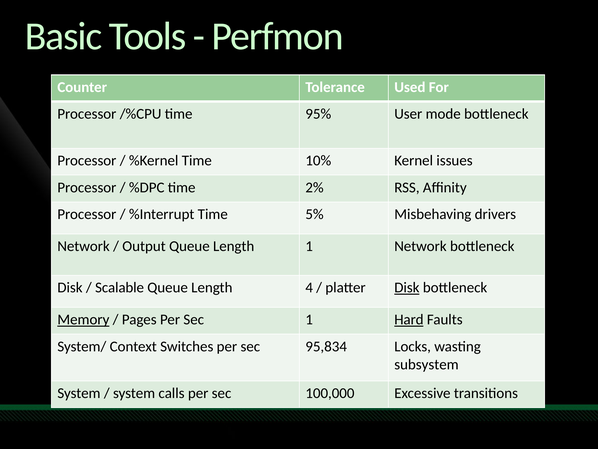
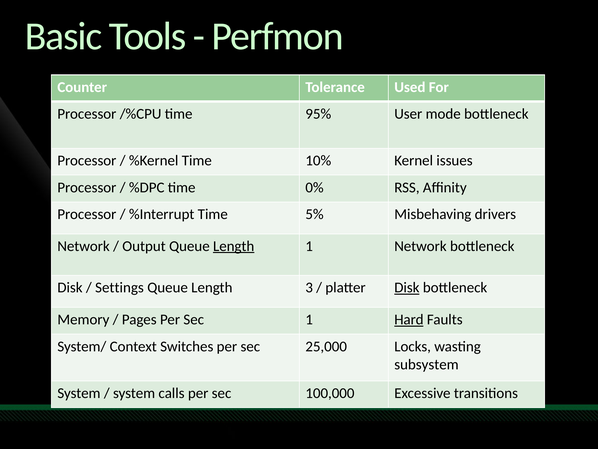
2%: 2% -> 0%
Length at (234, 246) underline: none -> present
Scalable: Scalable -> Settings
4: 4 -> 3
Memory underline: present -> none
95,834: 95,834 -> 25,000
